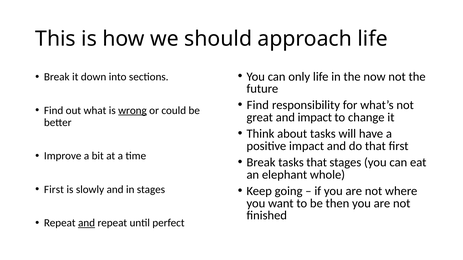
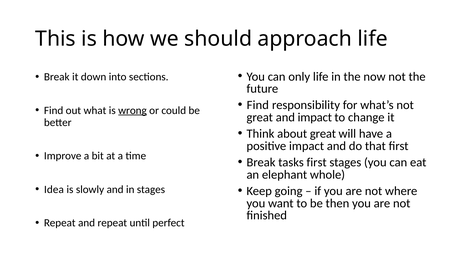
about tasks: tasks -> great
tasks that: that -> first
First at (54, 190): First -> Idea
and at (87, 223) underline: present -> none
